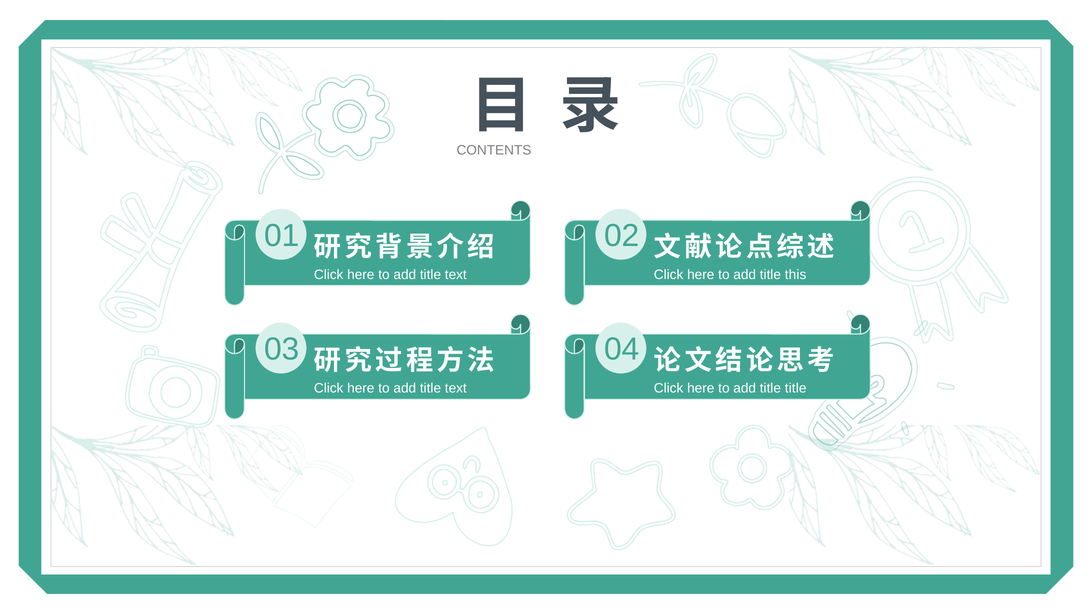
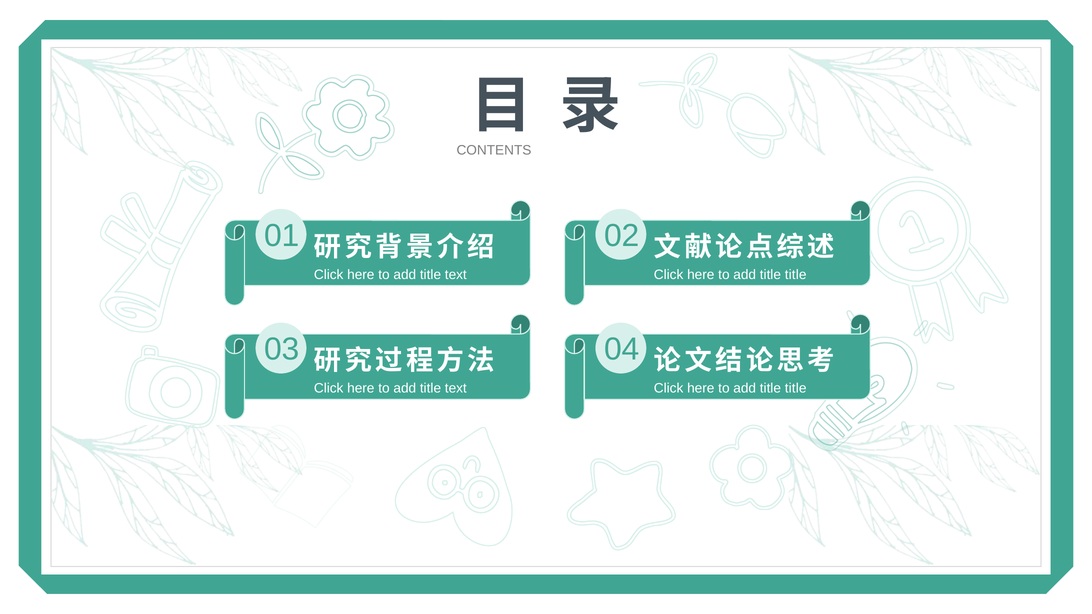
this at (796, 275): this -> title
